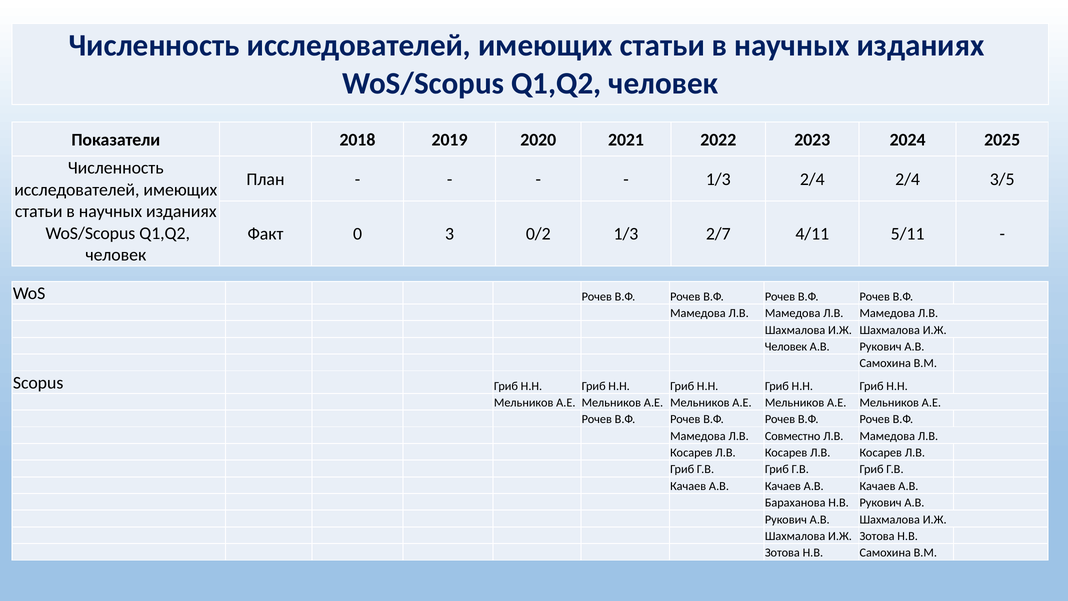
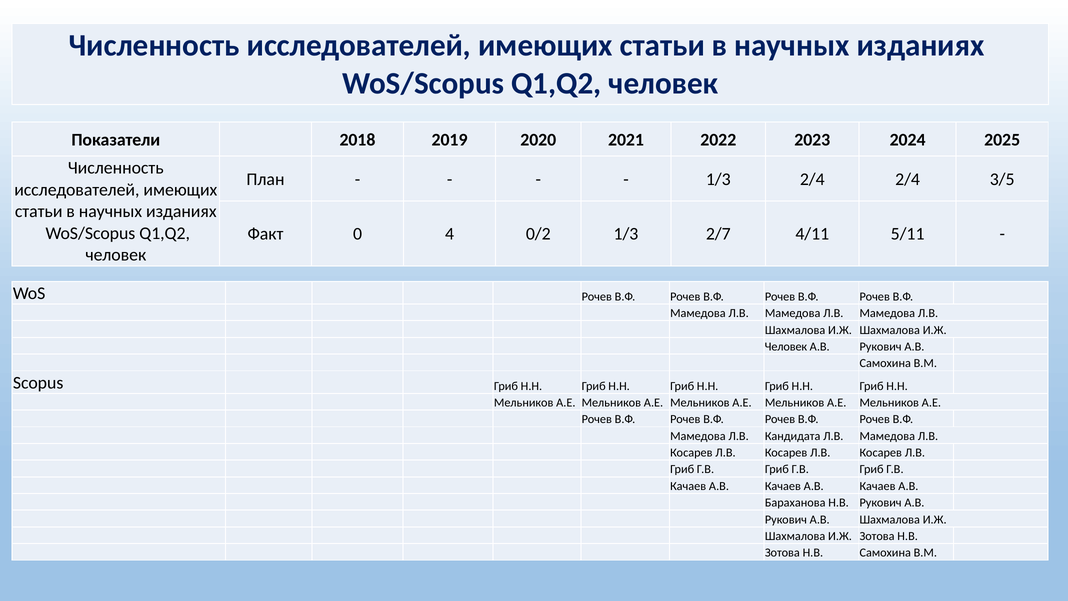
3: 3 -> 4
Совместно: Совместно -> Кандидата
